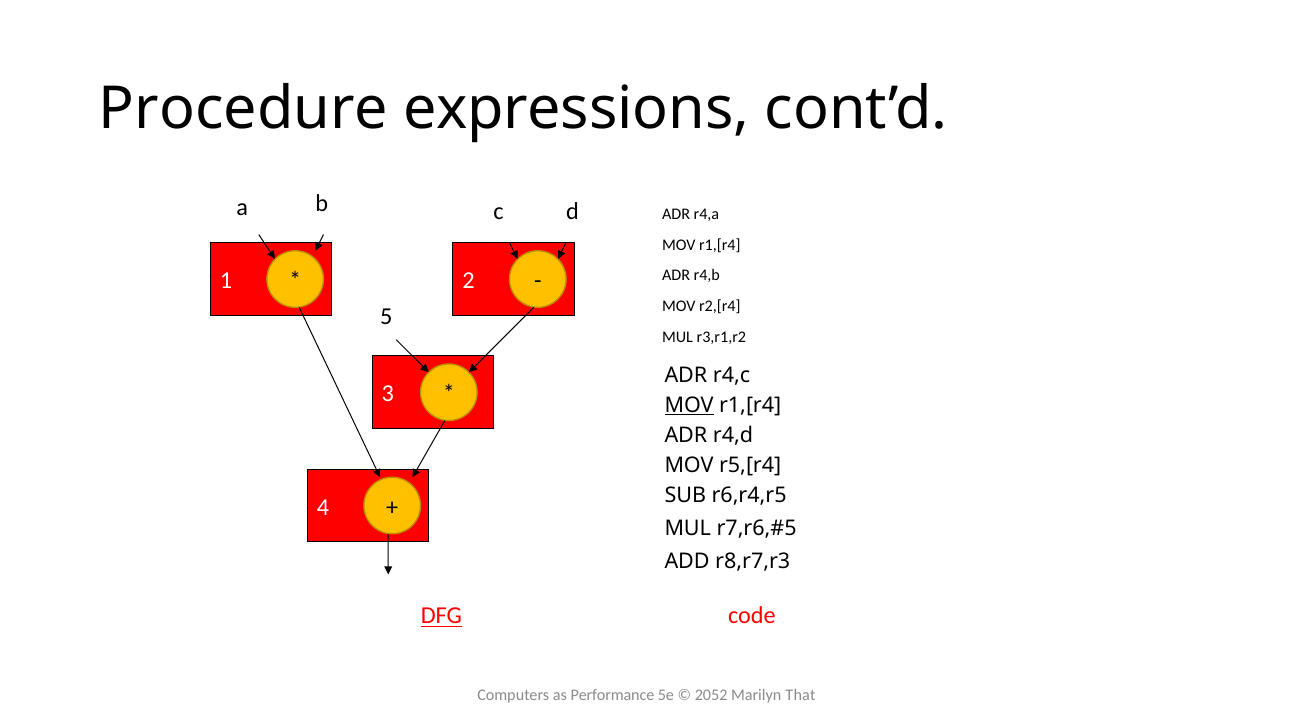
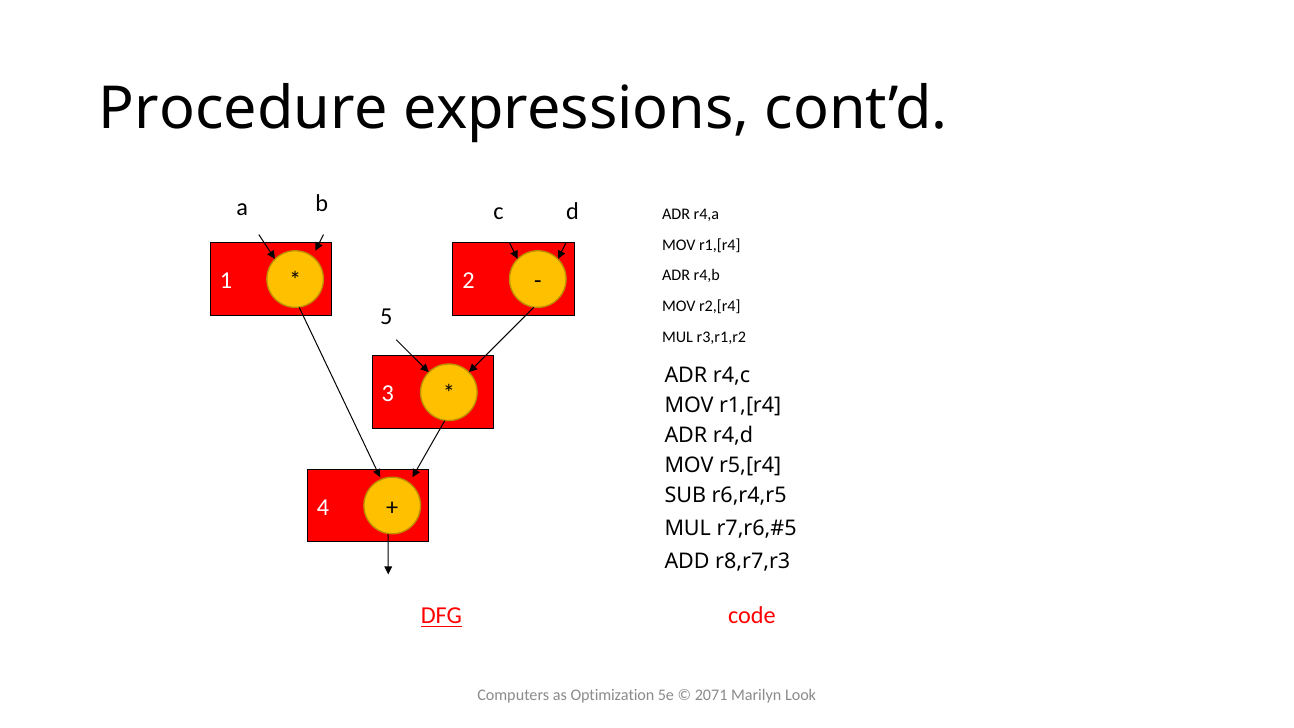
MOV at (689, 405) underline: present -> none
Performance: Performance -> Optimization
2052: 2052 -> 2071
That: That -> Look
